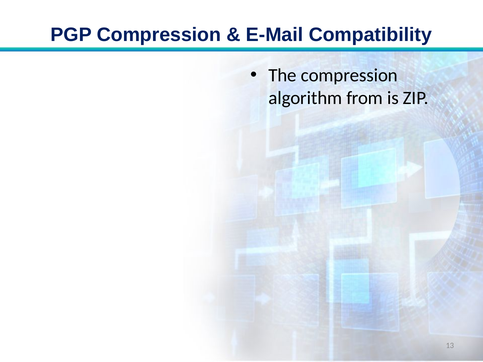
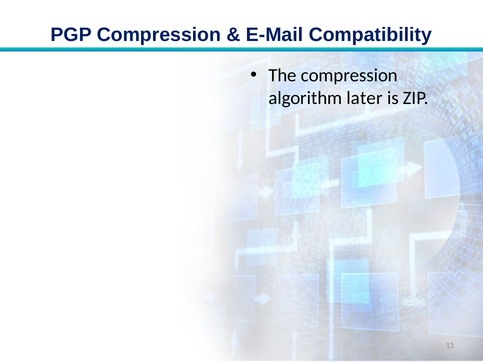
from: from -> later
